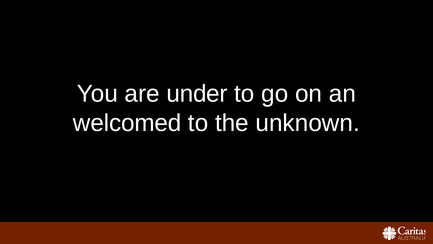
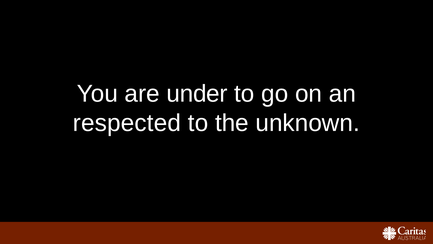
welcomed: welcomed -> respected
